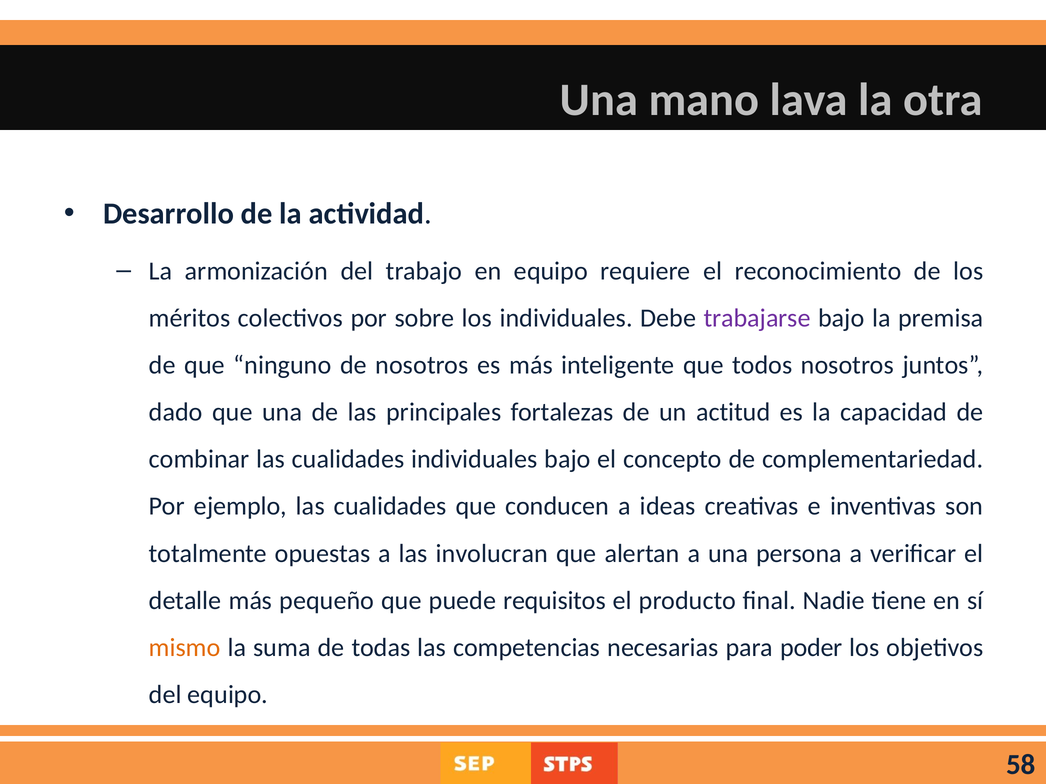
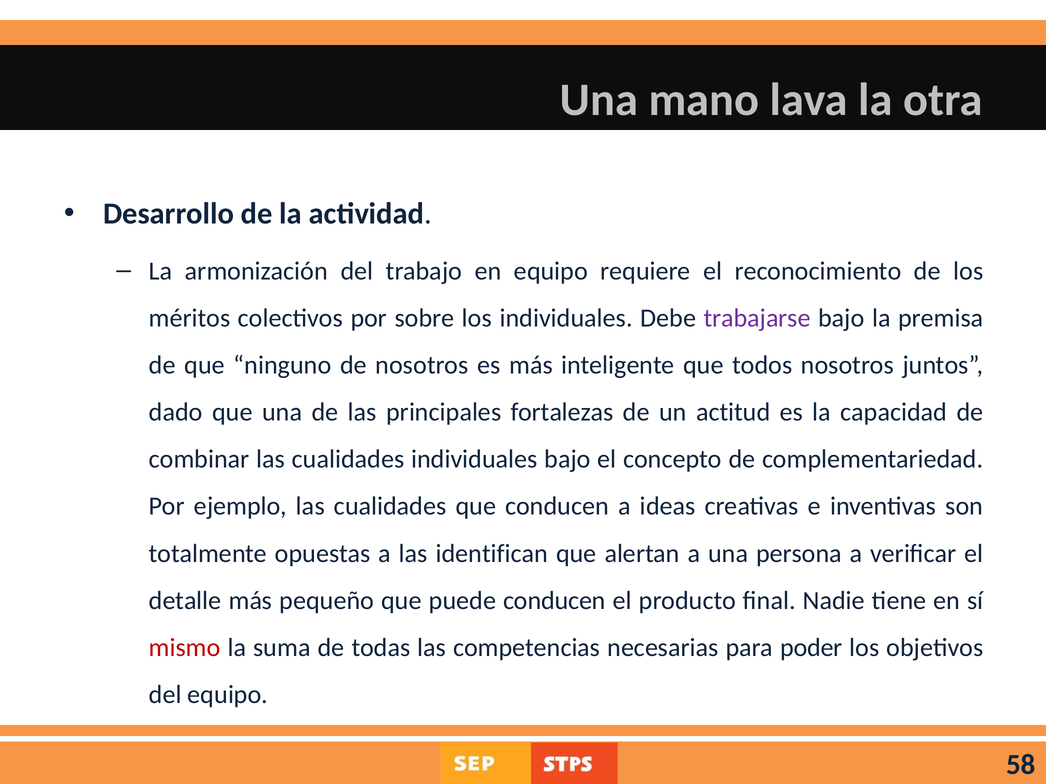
involucran: involucran -> identifican
puede requisitos: requisitos -> conducen
mismo colour: orange -> red
